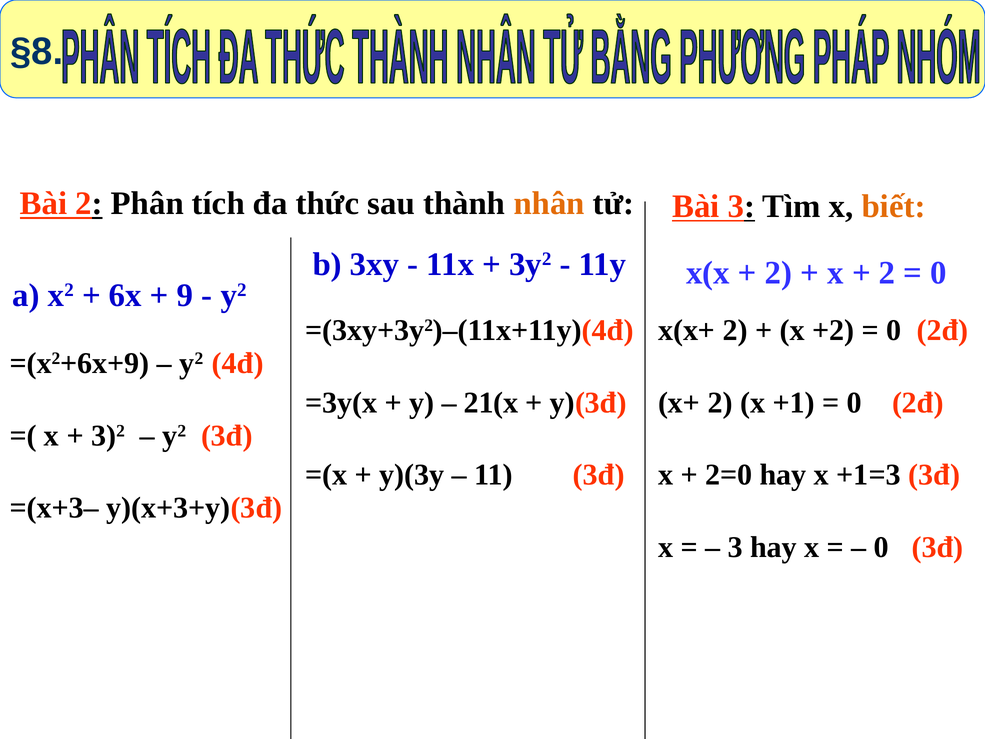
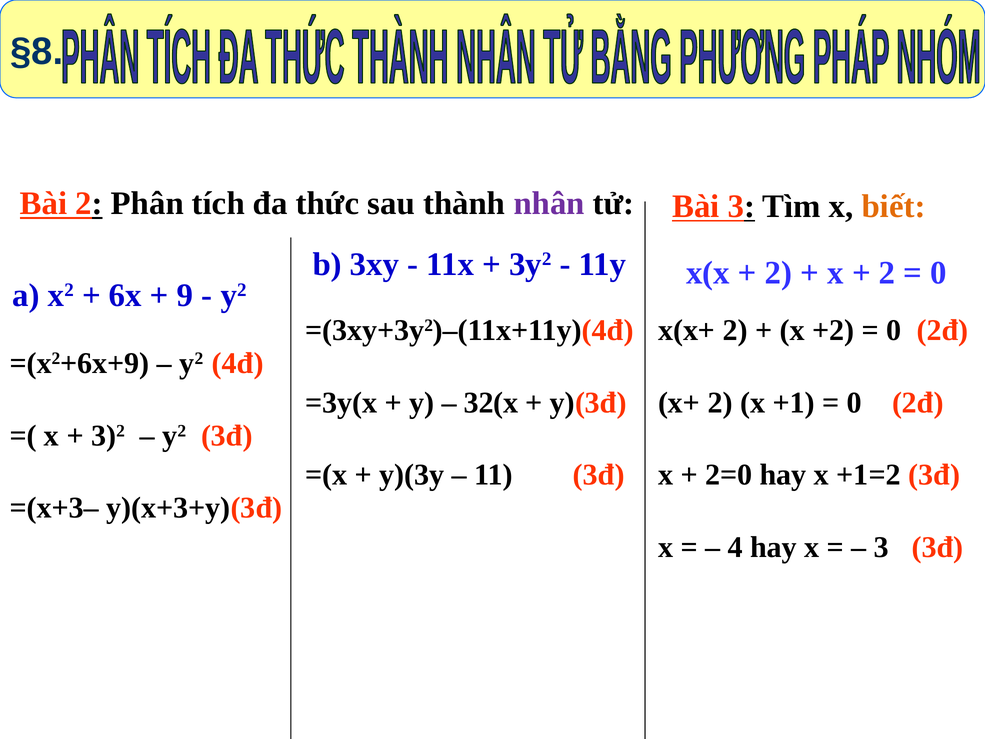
nhân colour: orange -> purple
21(x: 21(x -> 32(x
+1=3: +1=3 -> +1=2
3 at (735, 547): 3 -> 4
0 at (881, 547): 0 -> 3
